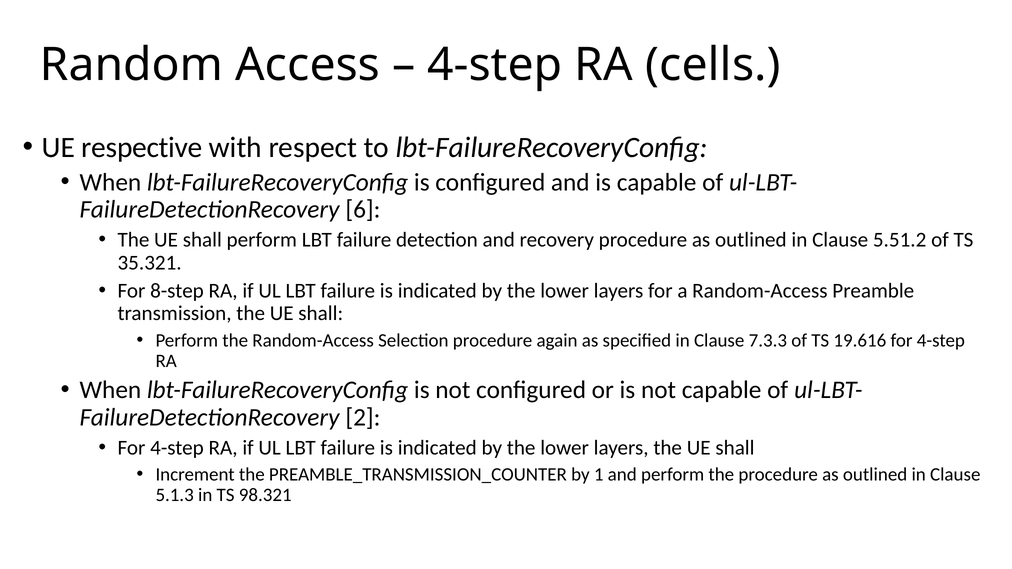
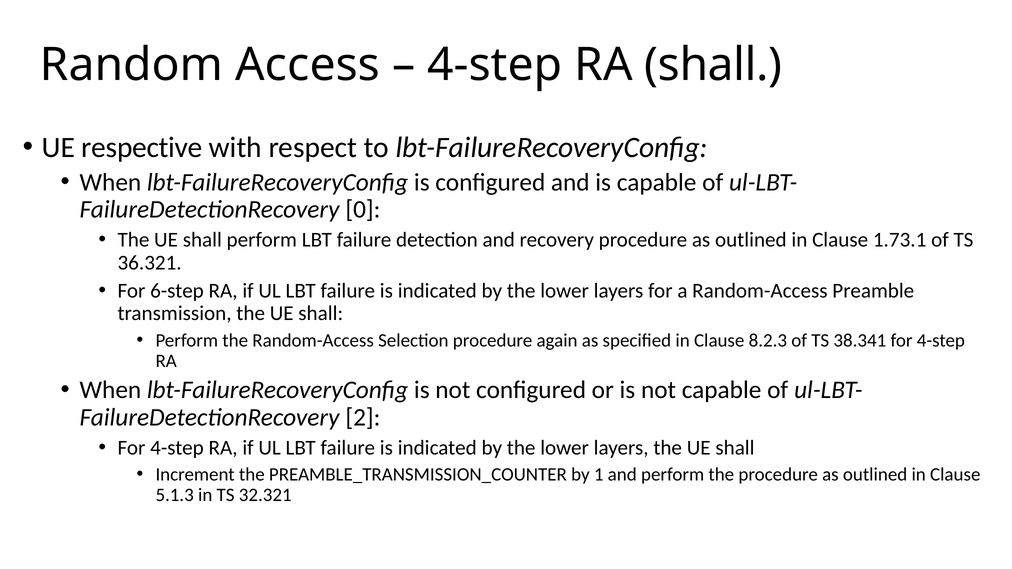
RA cells: cells -> shall
6: 6 -> 0
5.51.2: 5.51.2 -> 1.73.1
35.321: 35.321 -> 36.321
8-step: 8-step -> 6-step
7.3.3: 7.3.3 -> 8.2.3
19.616: 19.616 -> 38.341
98.321: 98.321 -> 32.321
